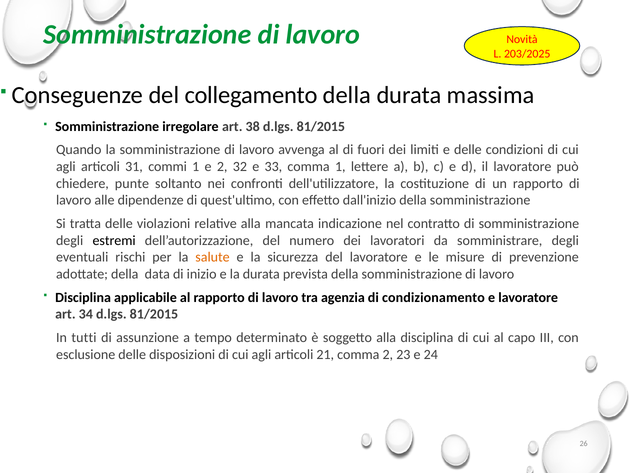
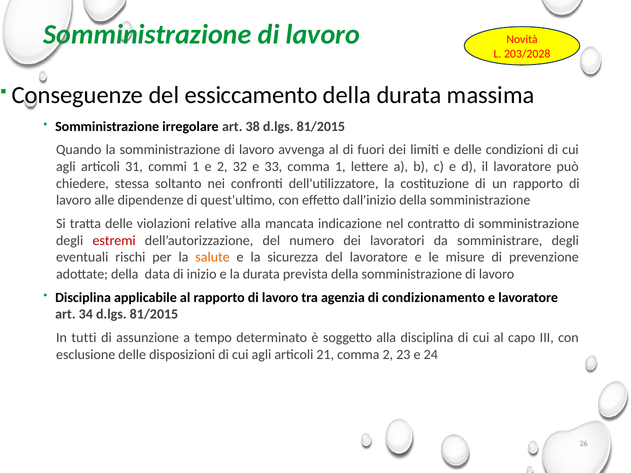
203/2025: 203/2025 -> 203/2028
collegamento: collegamento -> essiccamento
punte: punte -> stessa
estremi colour: black -> red
